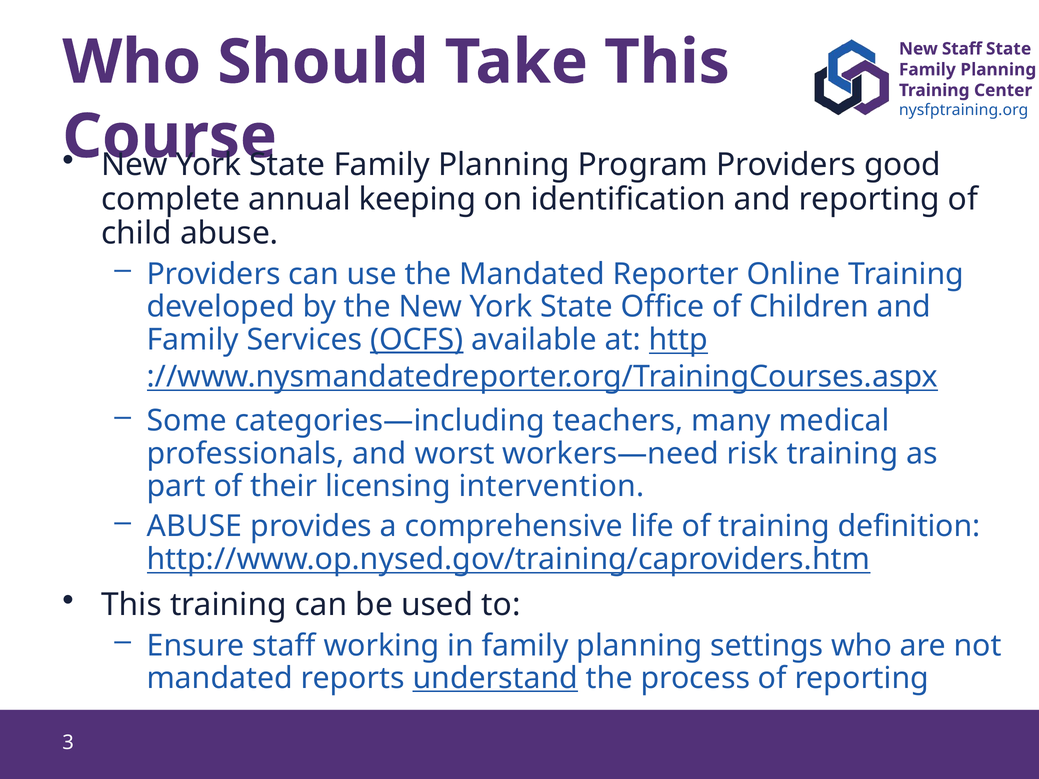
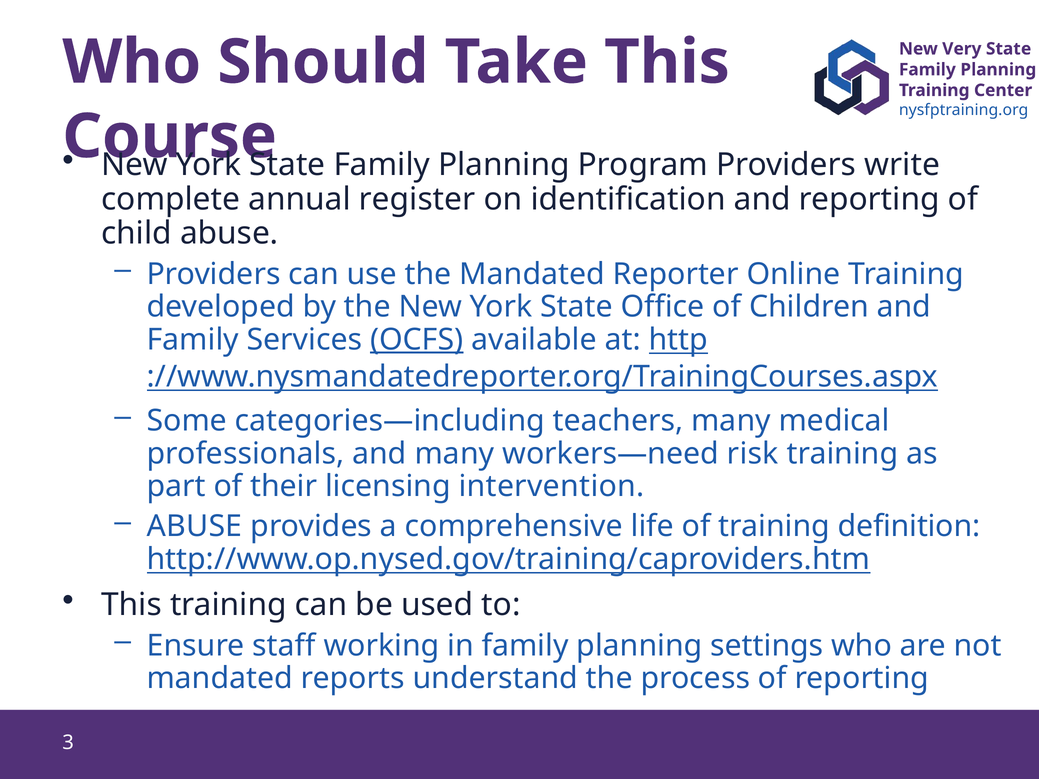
New Staff: Staff -> Very
good: good -> write
keeping: keeping -> register
and worst: worst -> many
understand underline: present -> none
